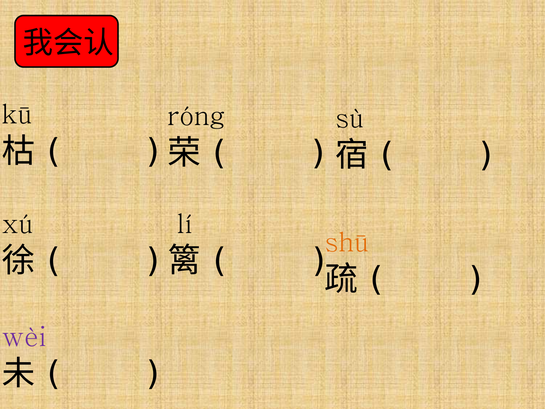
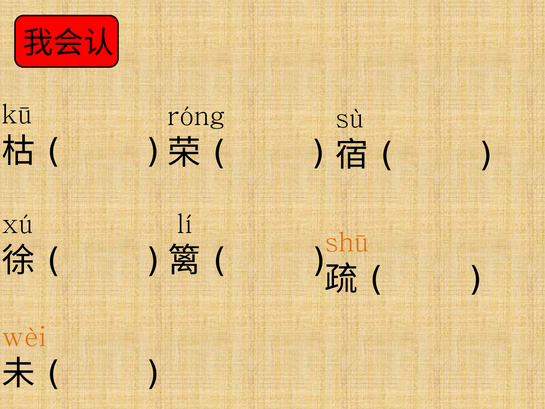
wèi colour: purple -> orange
